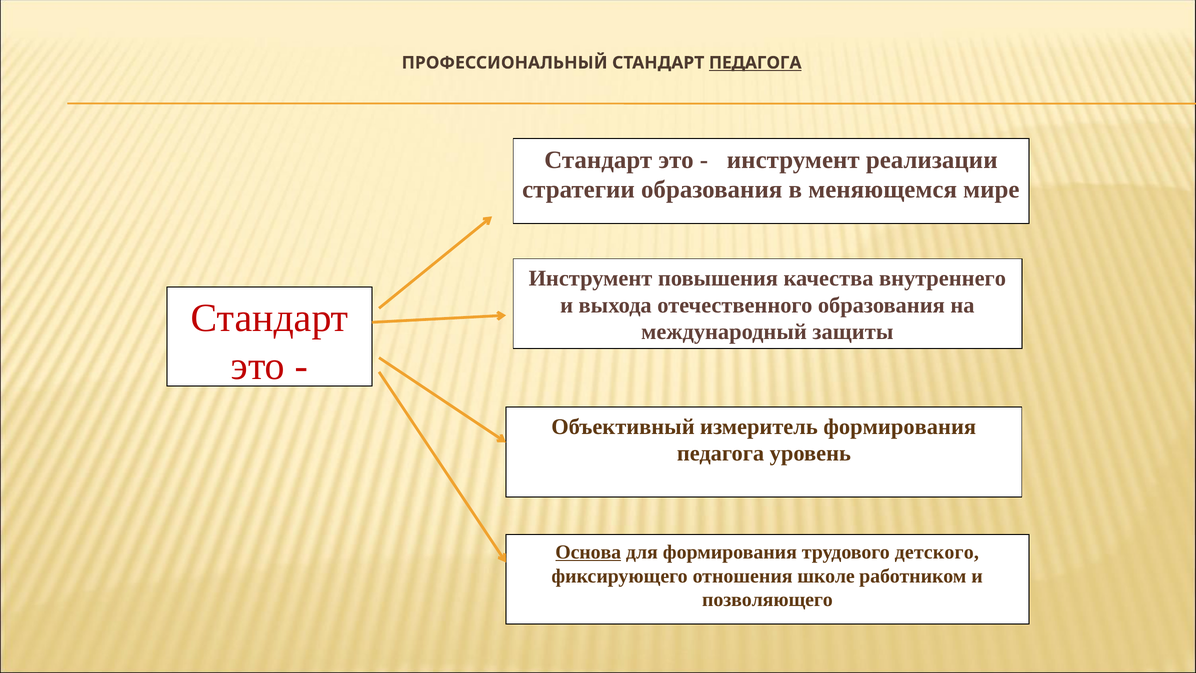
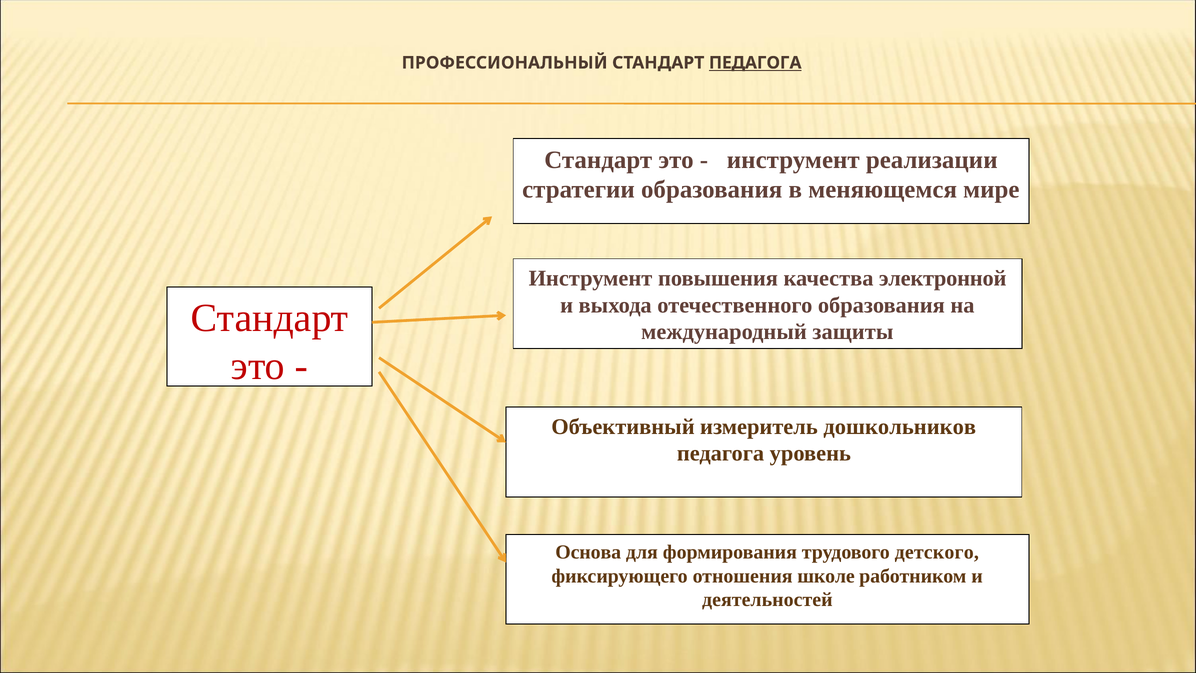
внутреннего: внутреннего -> электронной
измеритель формирования: формирования -> дошкольников
Основа underline: present -> none
позволяющего: позволяющего -> деятельностей
